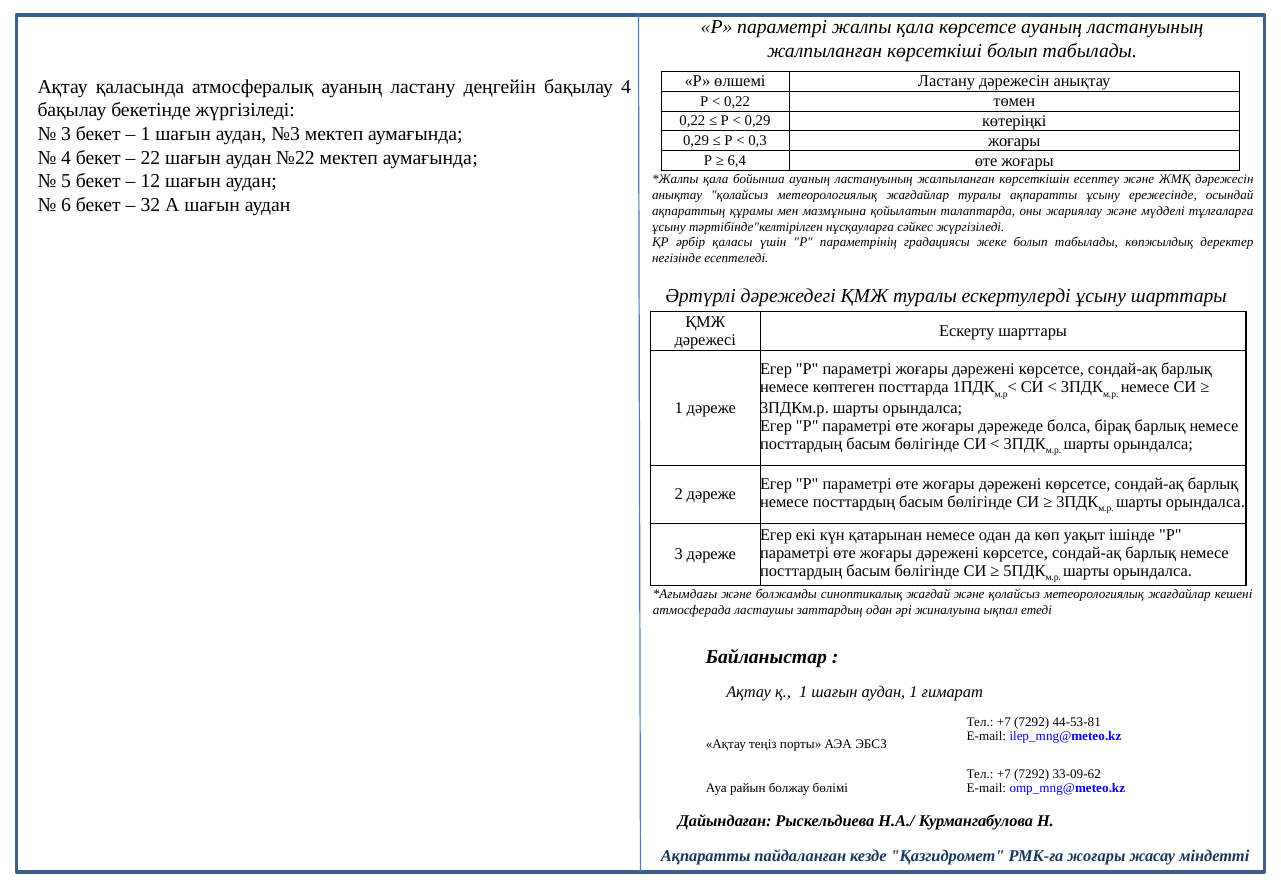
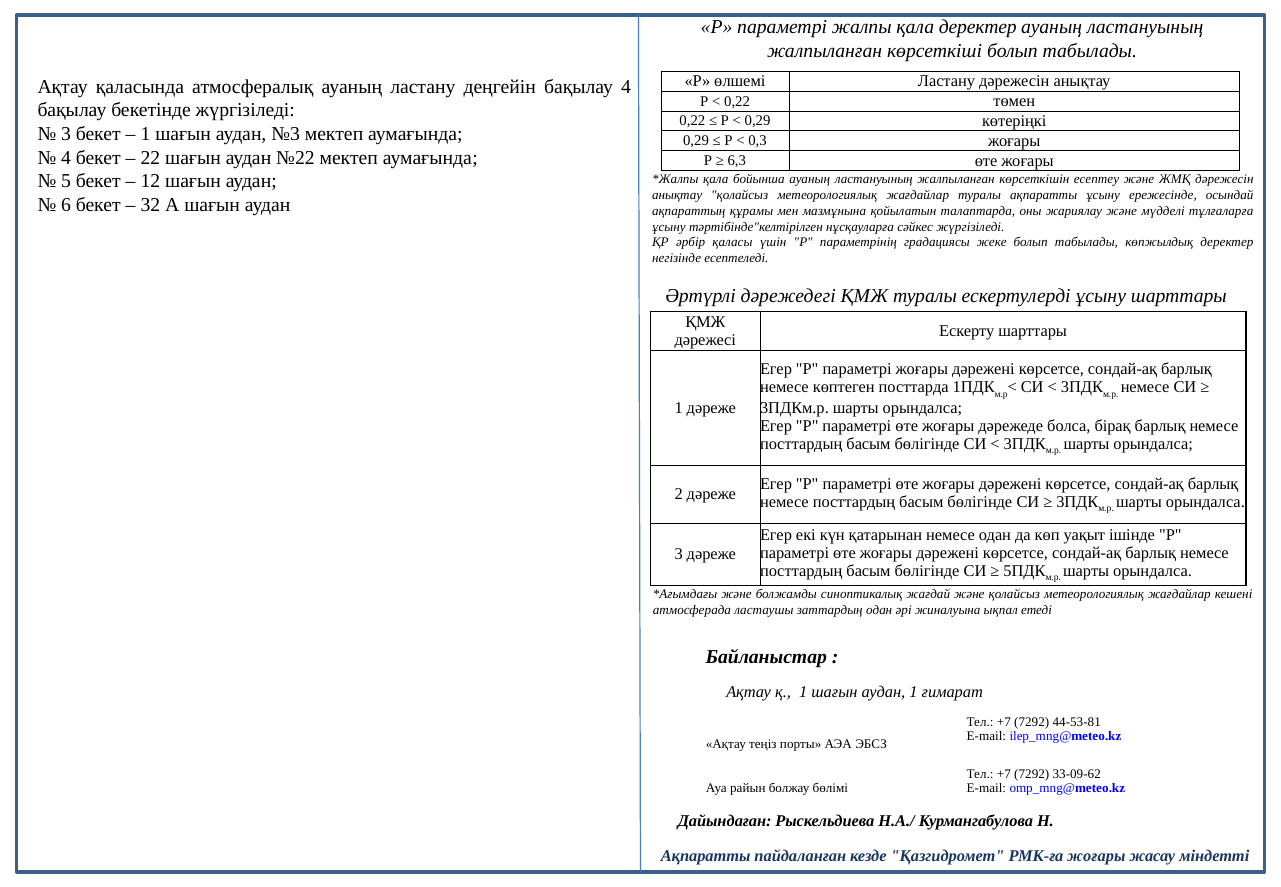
қала көрсетсе: көрсетсе -> деректер
6,4: 6,4 -> 6,3
